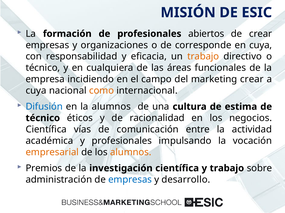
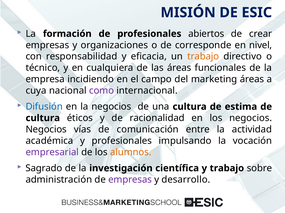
en cuya: cuya -> nivel
marketing crear: crear -> áreas
como colour: orange -> purple
la alumnos: alumnos -> negocios
técnico at (43, 118): técnico -> cultura
Científica at (46, 130): Científica -> Negocios
empresarial colour: orange -> purple
Premios: Premios -> Sagrado
empresas at (130, 180) colour: blue -> purple
